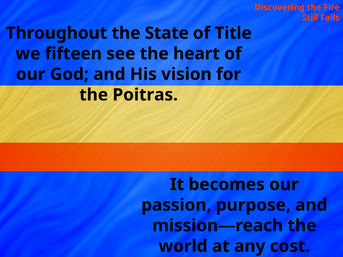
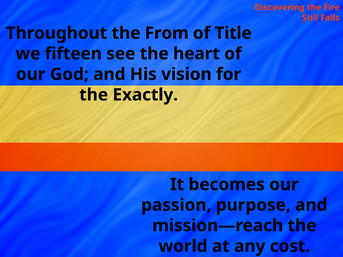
State: State -> From
Poitras: Poitras -> Exactly
